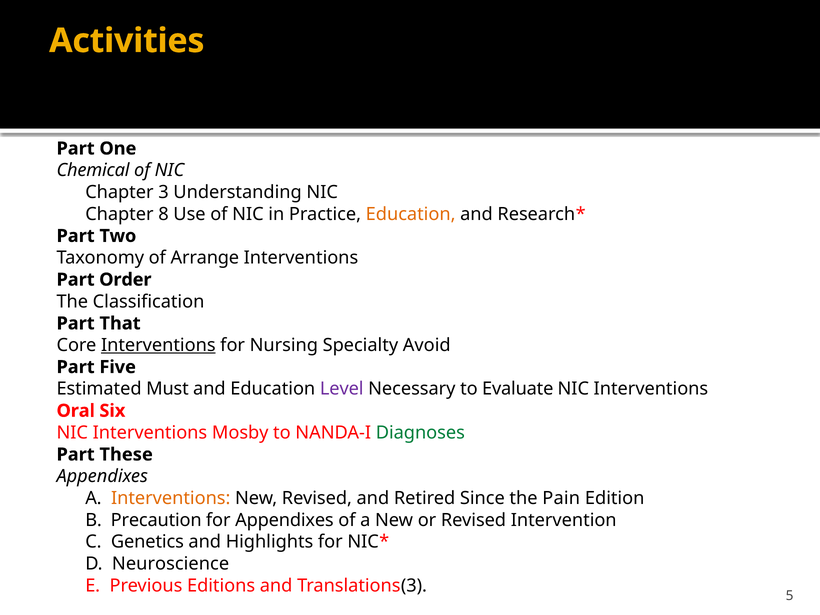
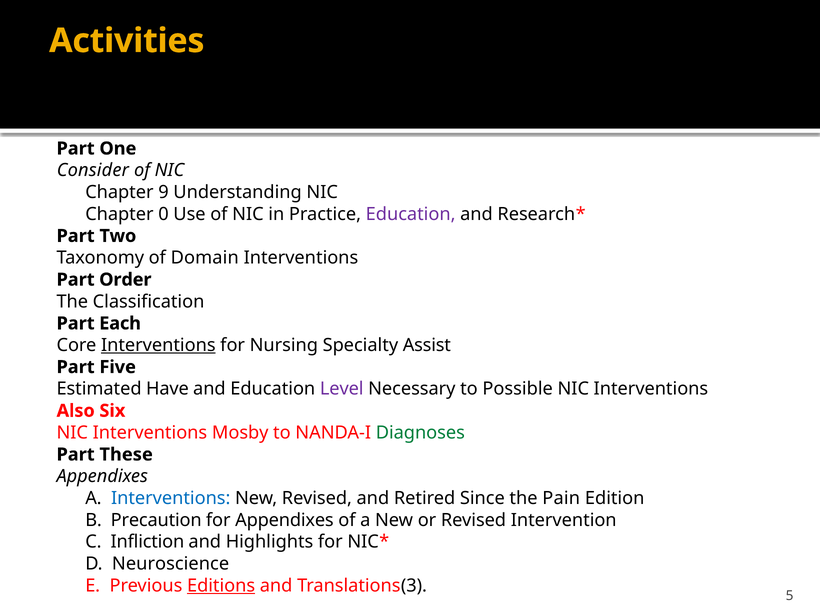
Chemical: Chemical -> Consider
3: 3 -> 9
8: 8 -> 0
Education at (411, 214) colour: orange -> purple
Arrange: Arrange -> Domain
That: That -> Each
Avoid: Avoid -> Assist
Must: Must -> Have
Evaluate: Evaluate -> Possible
Oral: Oral -> Also
Interventions at (171, 498) colour: orange -> blue
Genetics: Genetics -> Infliction
Editions underline: none -> present
